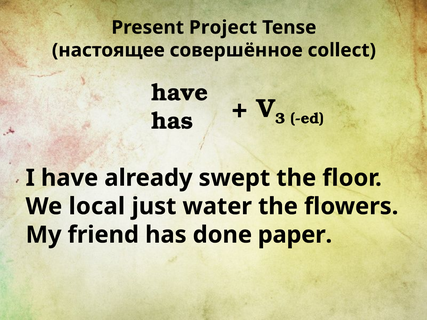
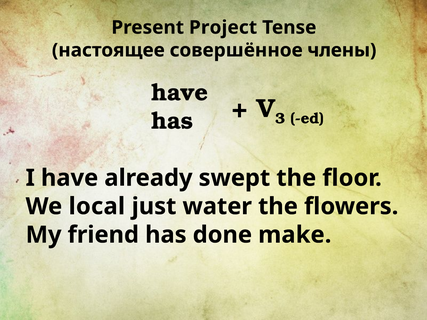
collect: collect -> члены
paper: paper -> make
